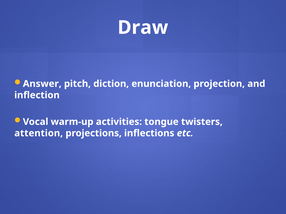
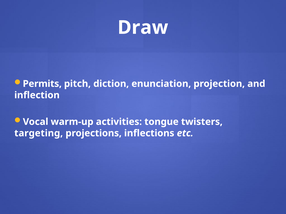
Answer: Answer -> Permits
attention: attention -> targeting
